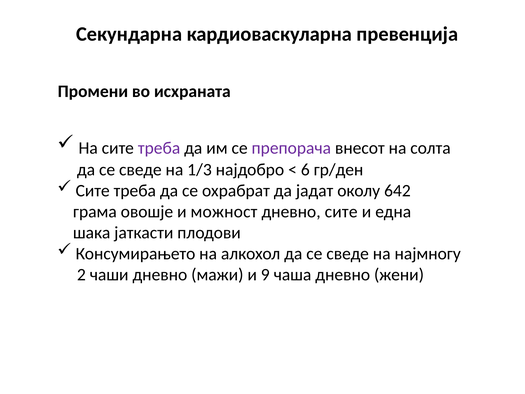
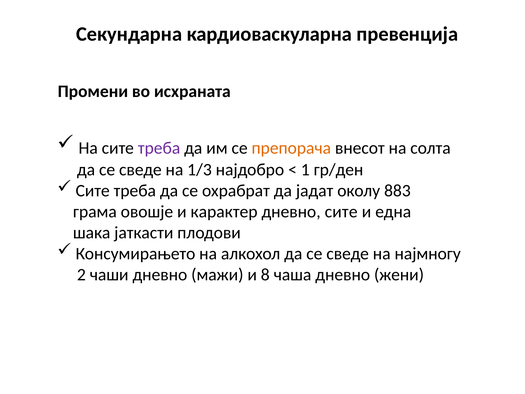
препорача colour: purple -> orange
6: 6 -> 1
642: 642 -> 883
можност: можност -> карактер
9: 9 -> 8
